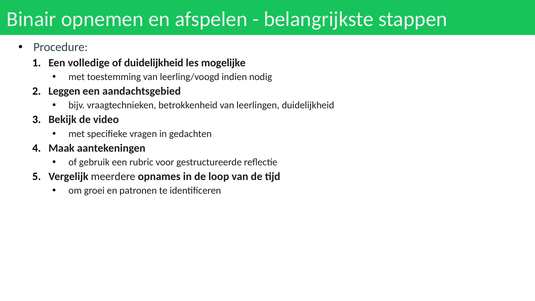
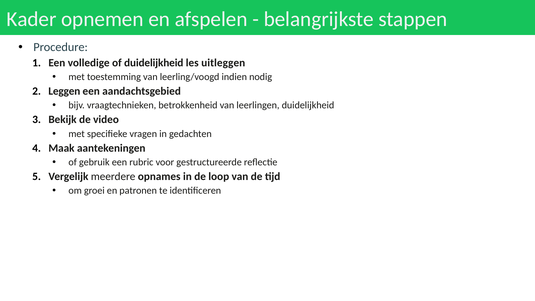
Binair: Binair -> Kader
mogelijke: mogelijke -> uitleggen
